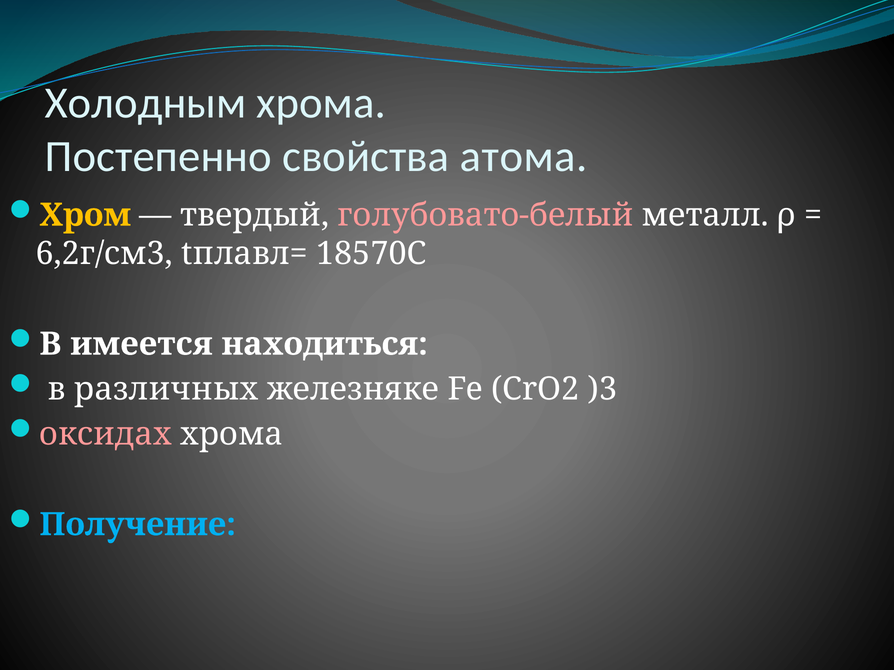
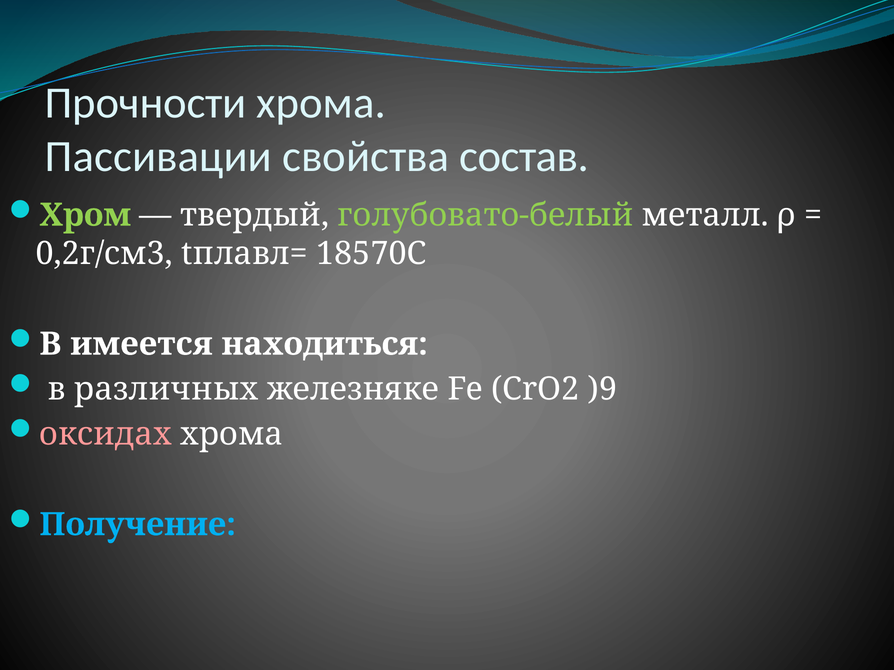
Холодным: Холодным -> Прочности
Постепенно: Постепенно -> Пассивации
атома: атома -> состав
Хром colour: yellow -> light green
голубовато-белый colour: pink -> light green
6,2г/см3: 6,2г/см3 -> 0,2г/см3
)3: )3 -> )9
